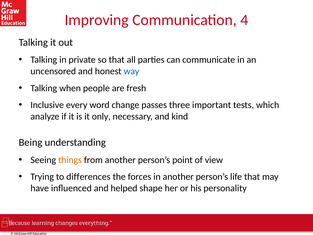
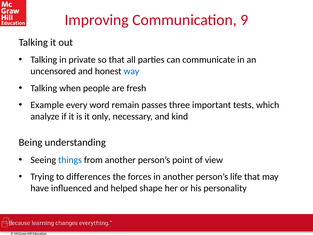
4: 4 -> 9
Inclusive: Inclusive -> Example
change: change -> remain
things colour: orange -> blue
